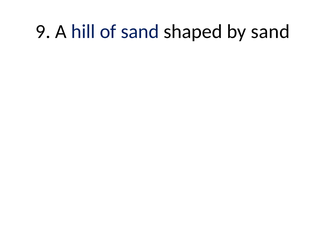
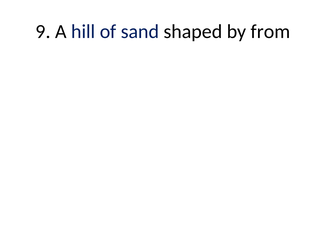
by sand: sand -> from
